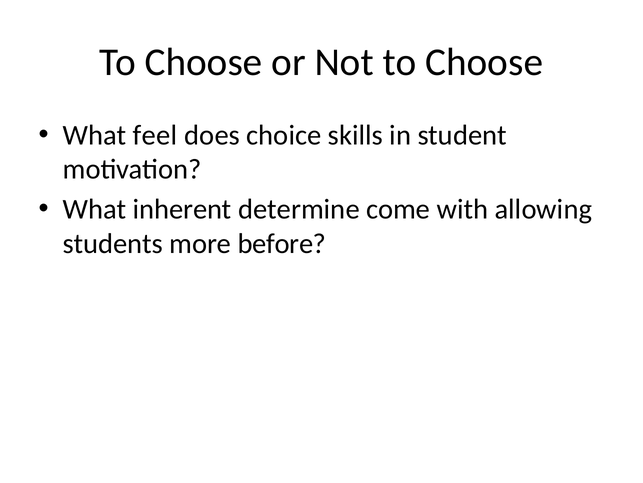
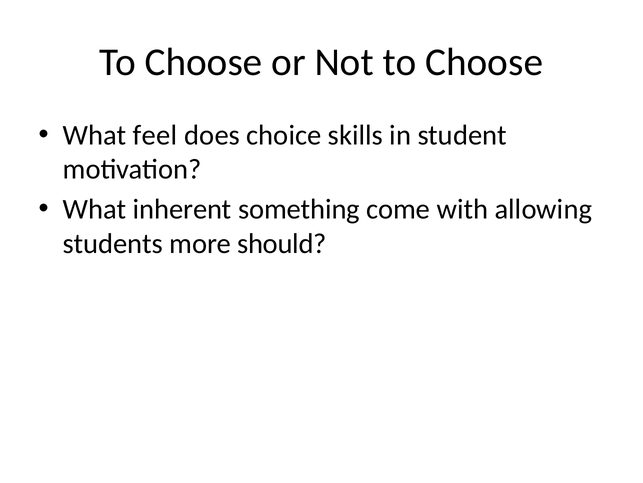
determine: determine -> something
before: before -> should
